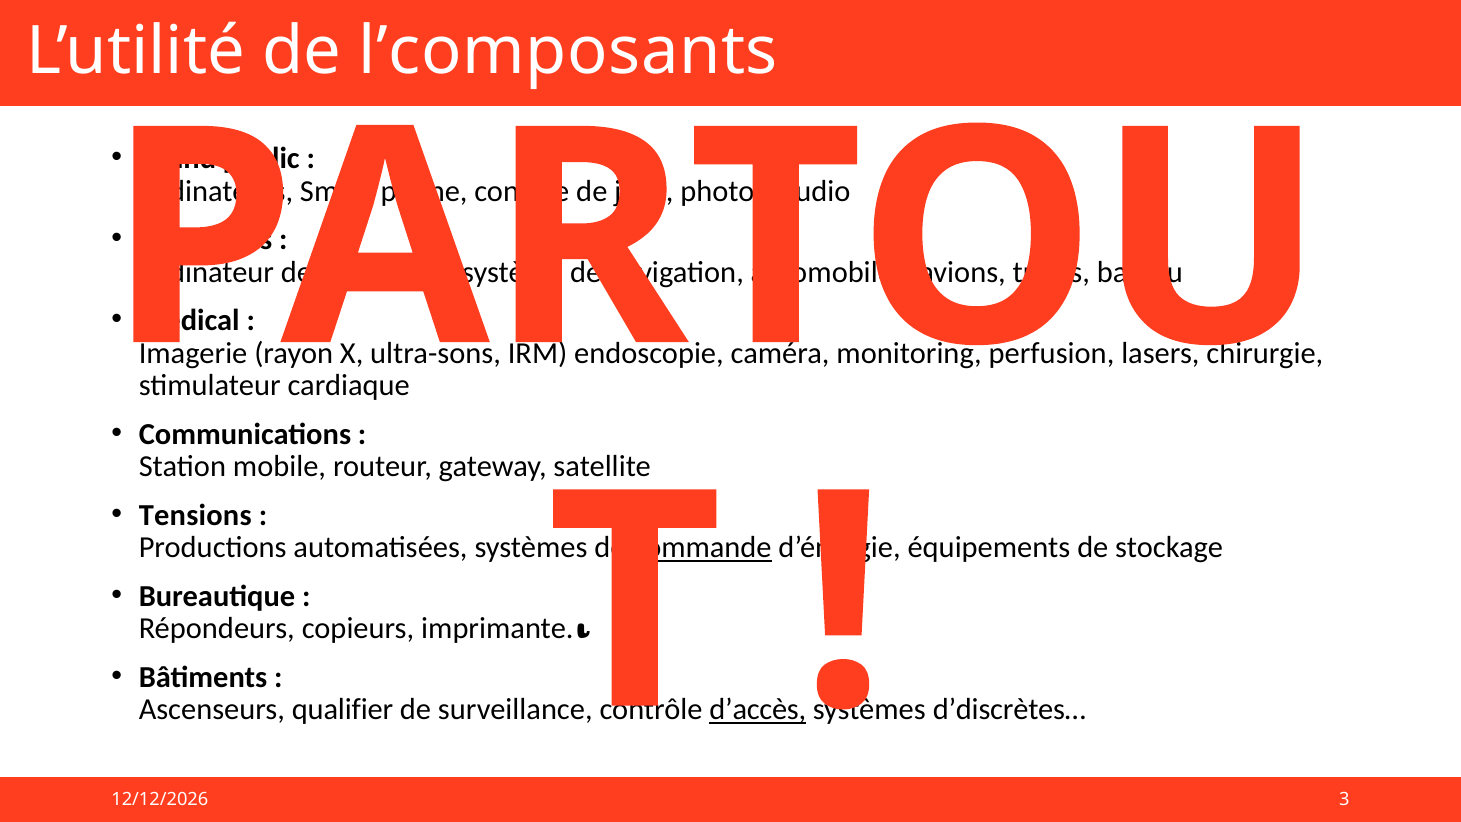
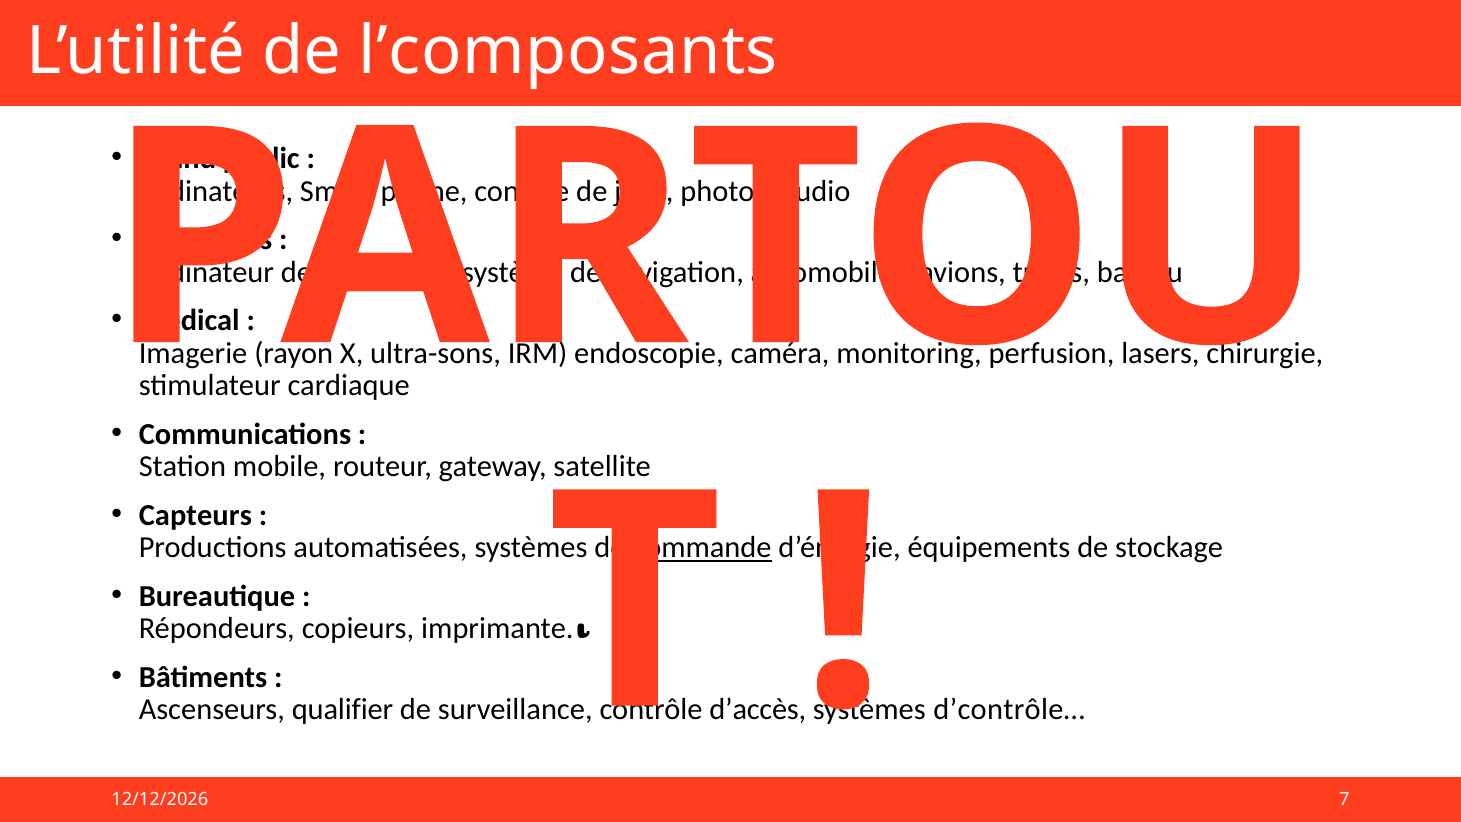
Tensions: Tensions -> Capteurs
d’accès underline: present -> none
d’discrètes…: d’discrètes… -> d’contrôle…
3: 3 -> 7
